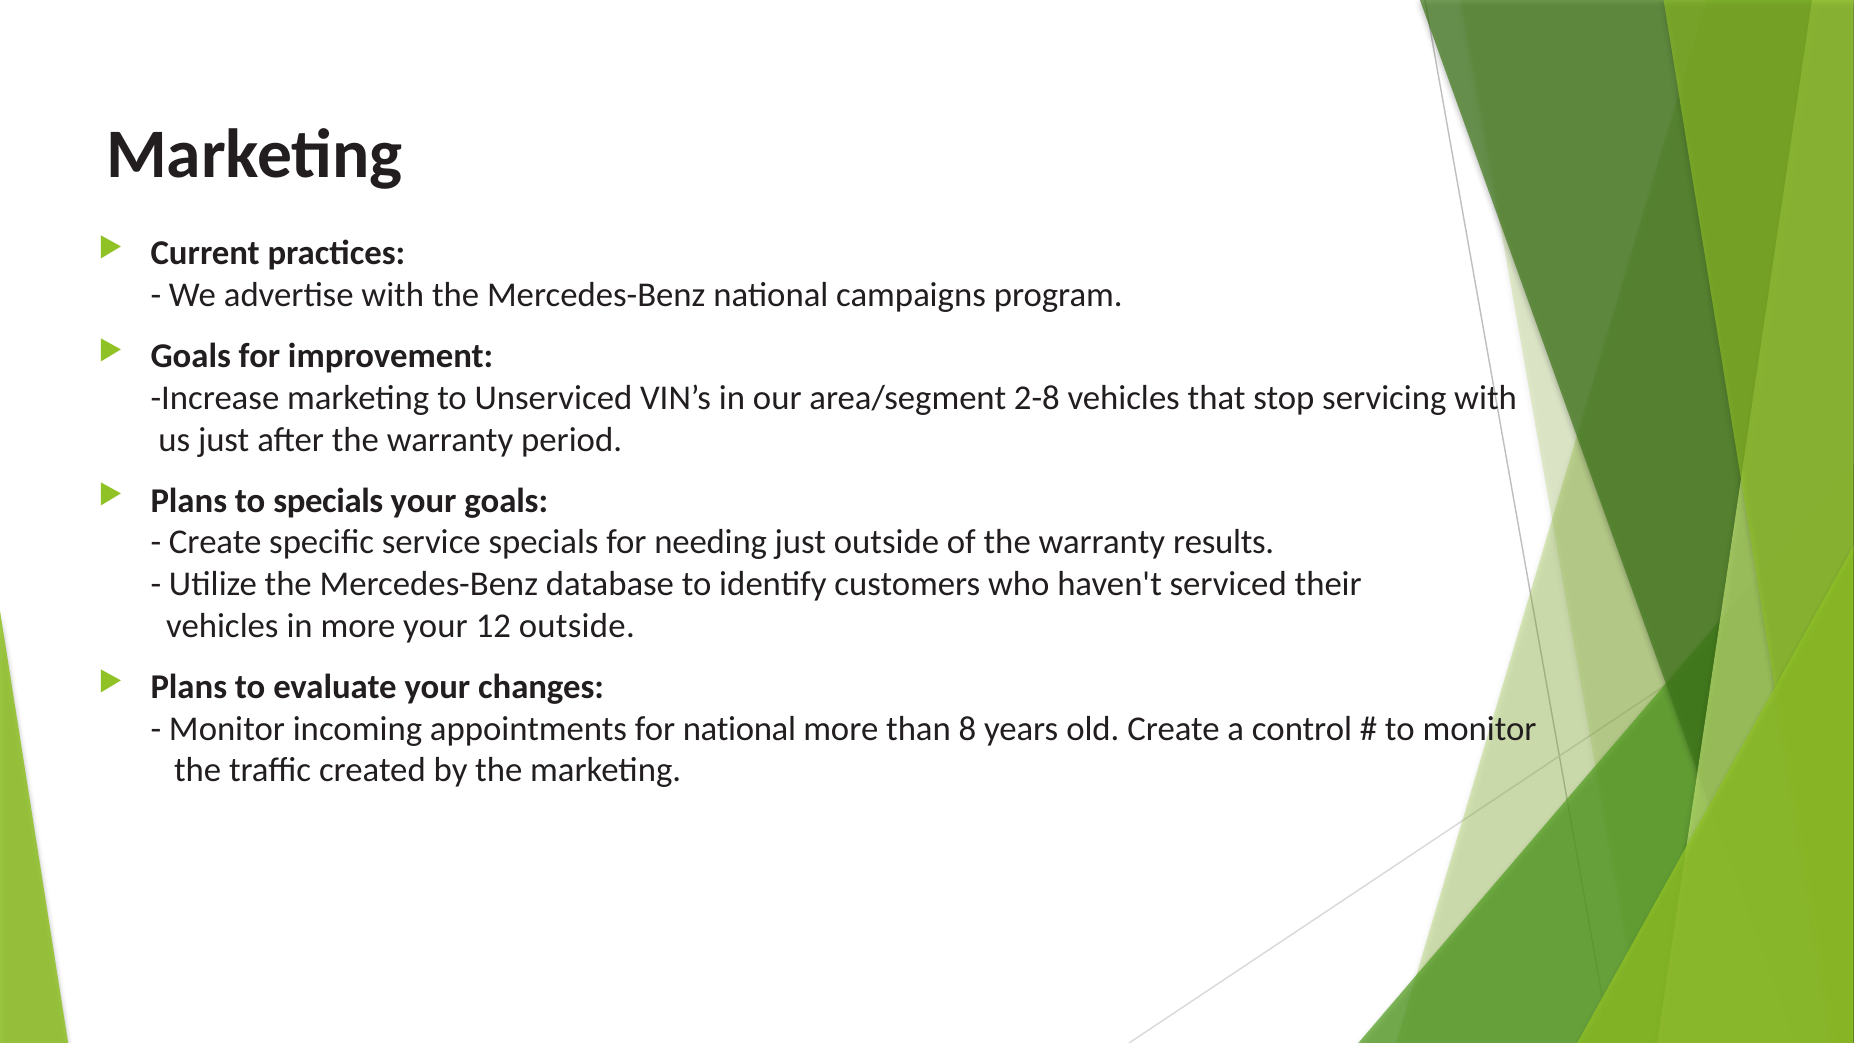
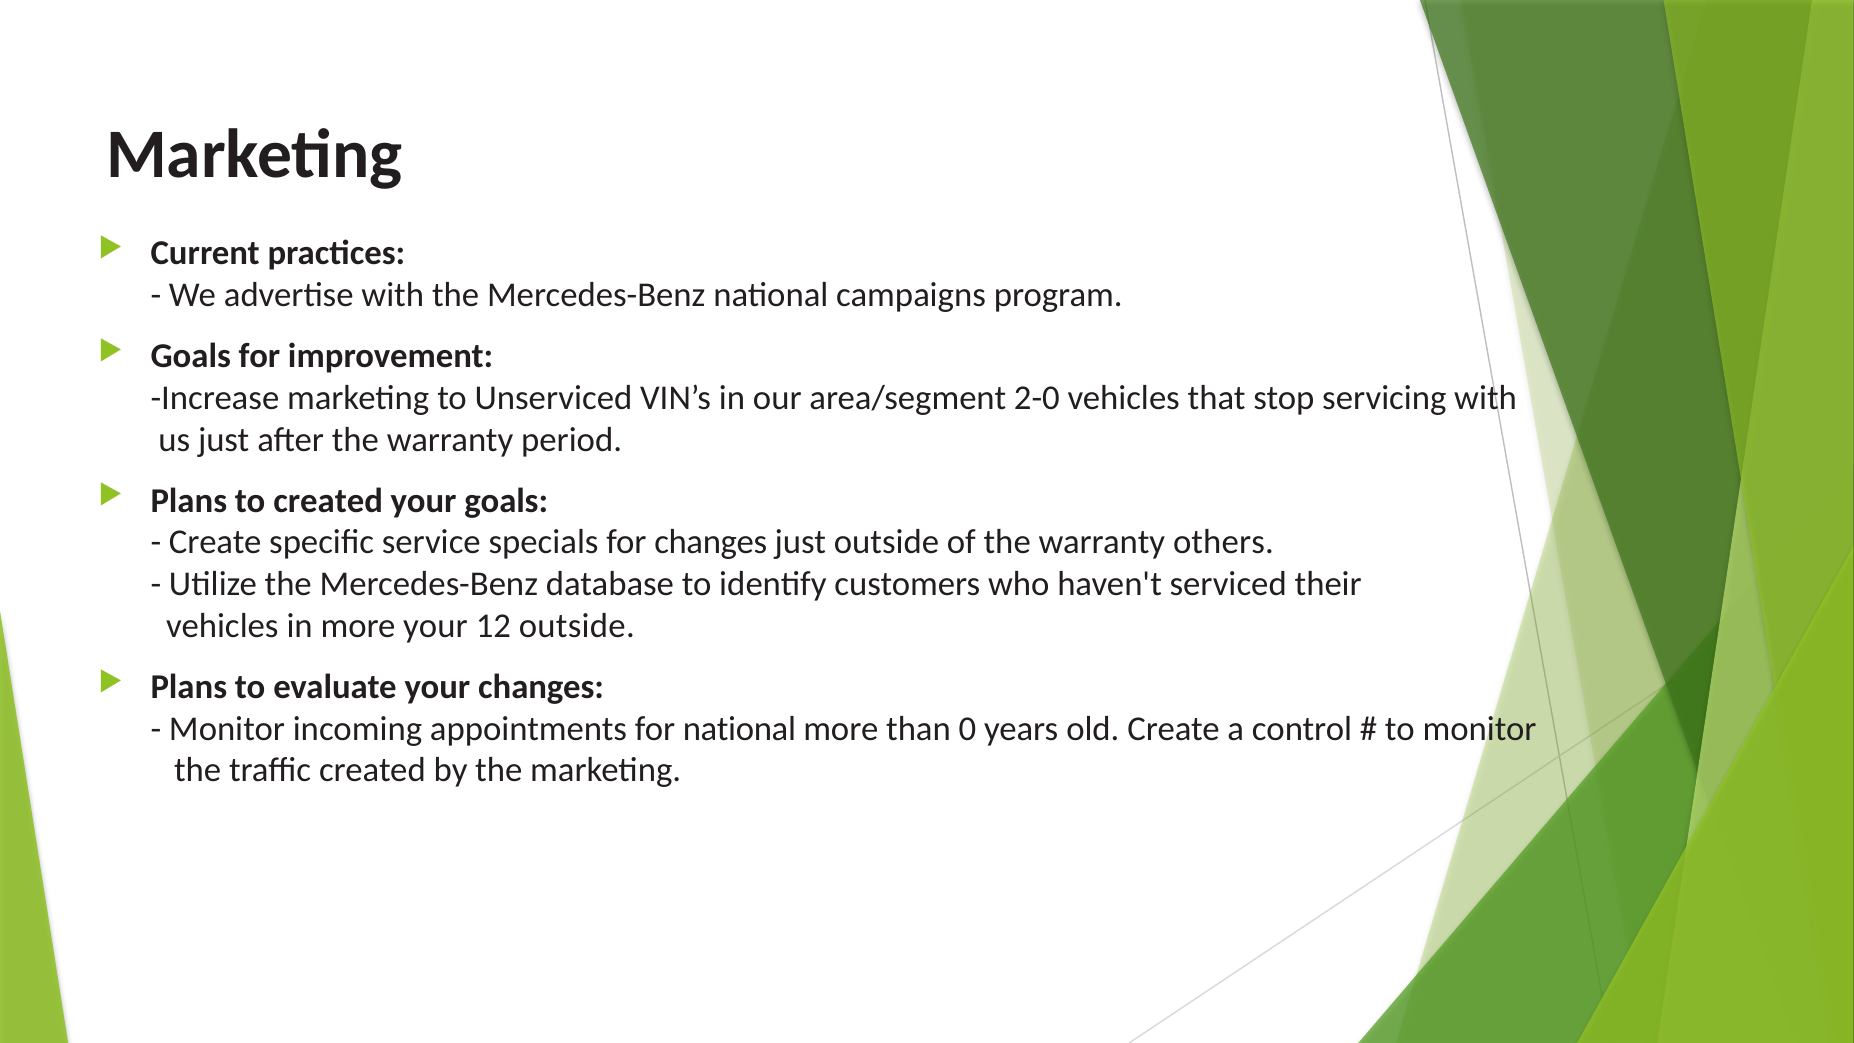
2-8: 2-8 -> 2-0
to specials: specials -> created
for needing: needing -> changes
results: results -> others
8: 8 -> 0
